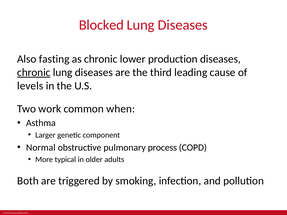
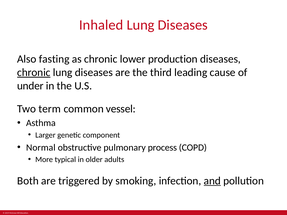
Blocked: Blocked -> Inhaled
levels: levels -> under
work: work -> term
when: when -> vessel
and underline: none -> present
